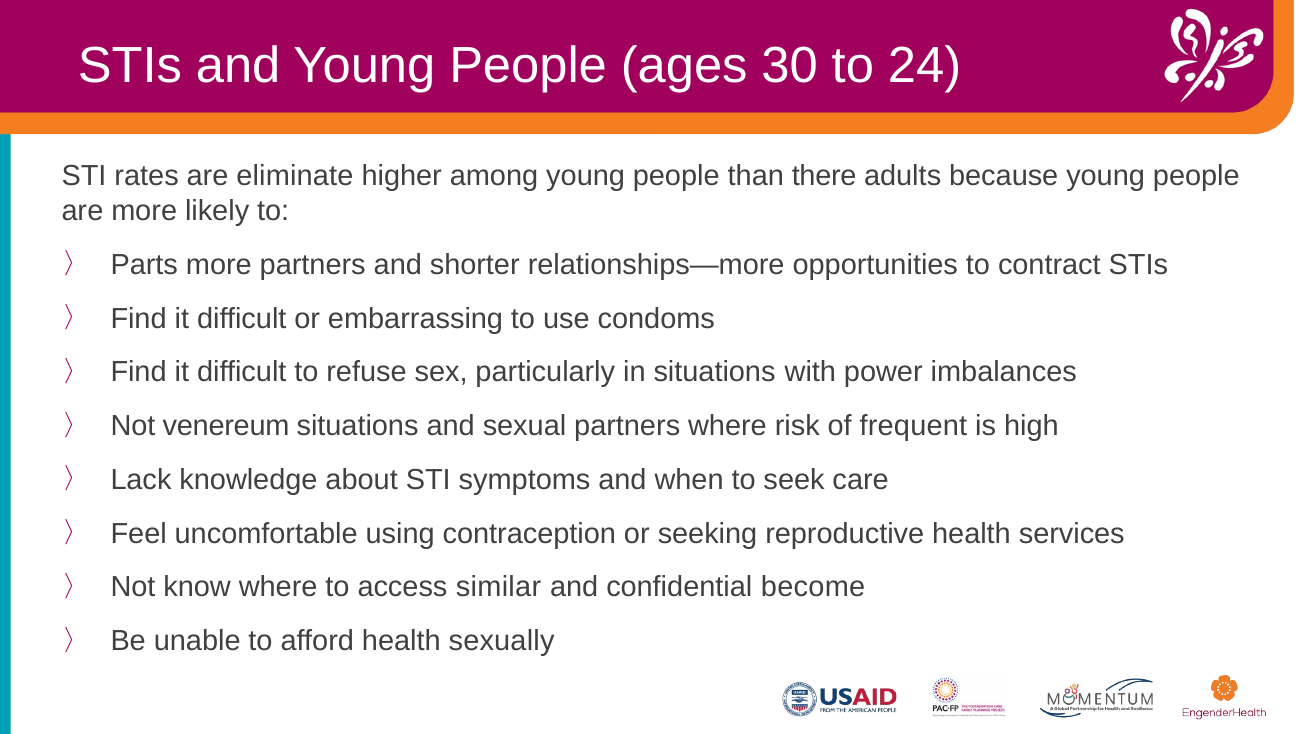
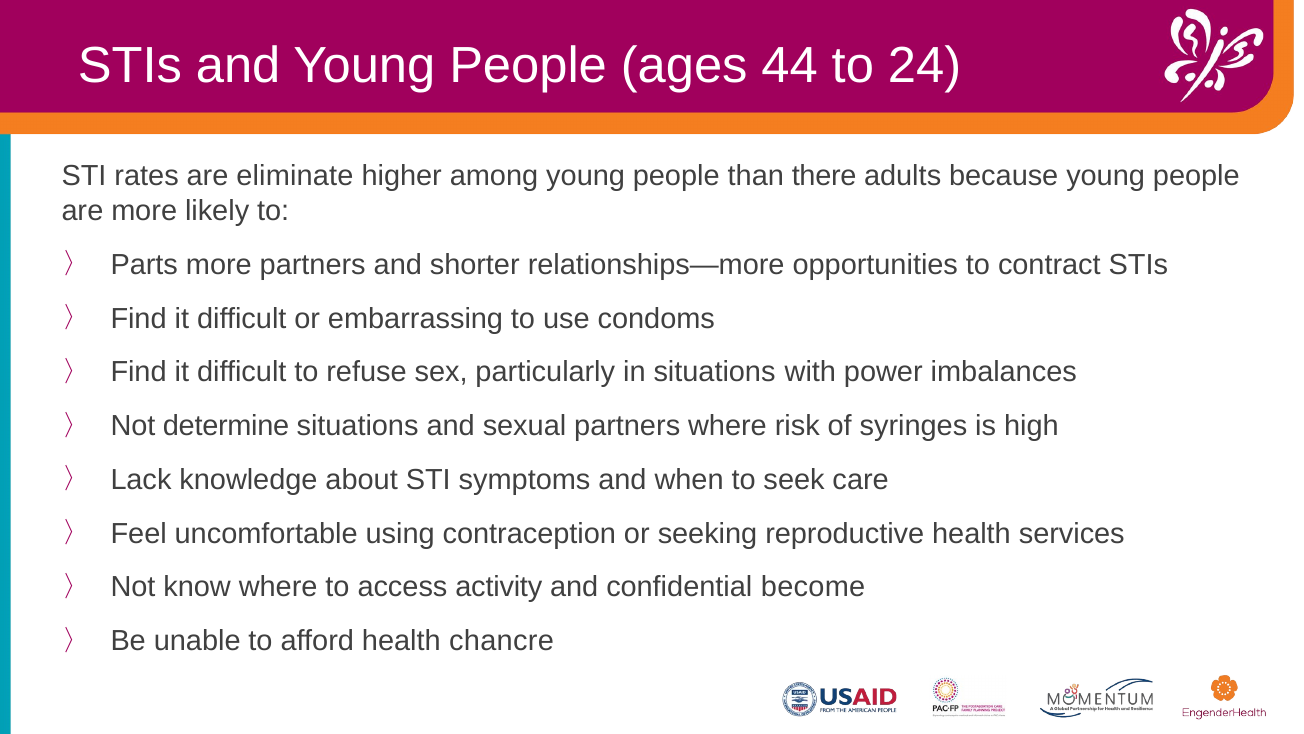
30: 30 -> 44
venereum: venereum -> determine
frequent: frequent -> syringes
similar: similar -> activity
sexually: sexually -> chancre
